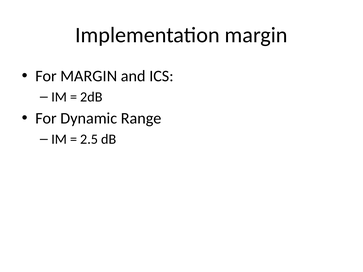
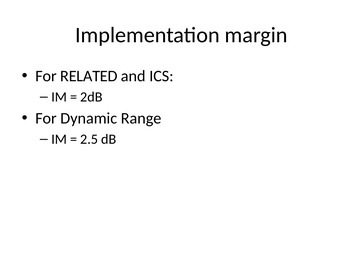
For MARGIN: MARGIN -> RELATED
